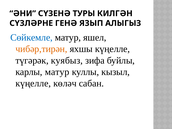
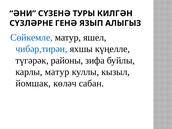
чибәр,тирән colour: orange -> blue
куябыз: куябыз -> районы
күңелле at (33, 83): күңелле -> йомшак
